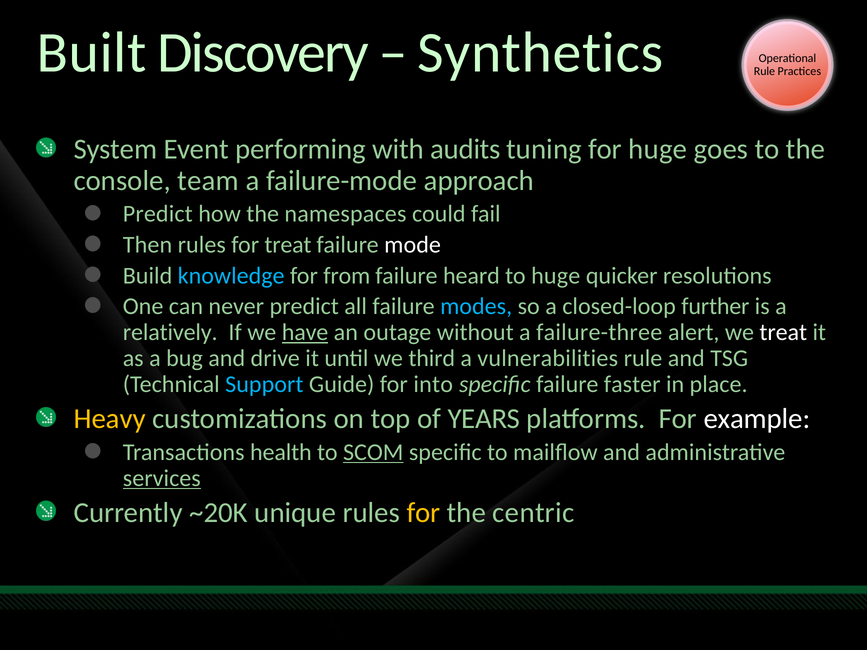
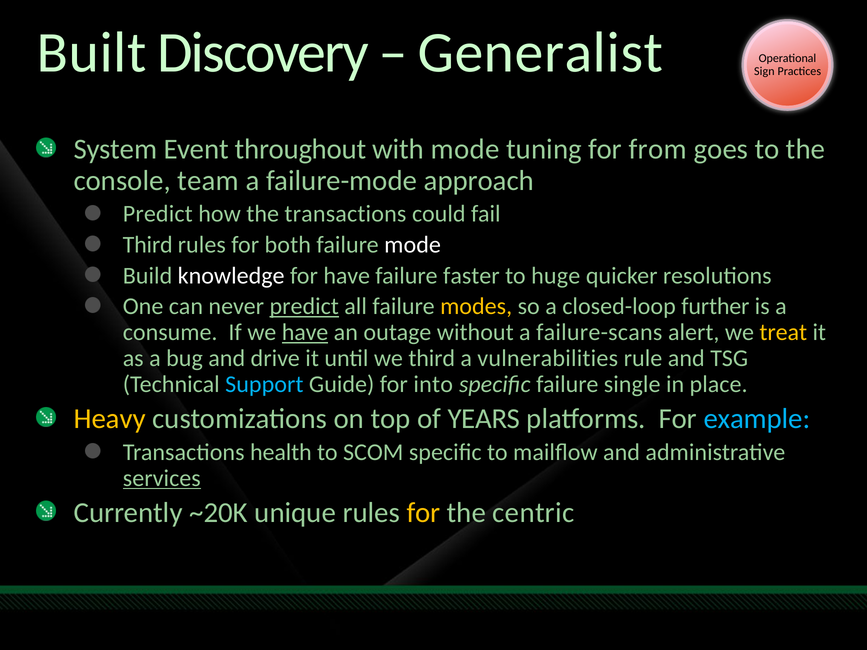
Synthetics: Synthetics -> Generalist
Rule at (764, 71): Rule -> Sign
performing: performing -> throughout
with audits: audits -> mode
for huge: huge -> from
the namespaces: namespaces -> transactions
Then at (148, 245): Then -> Third
for treat: treat -> both
knowledge colour: light blue -> white
for from: from -> have
heard: heard -> faster
predict at (304, 307) underline: none -> present
modes colour: light blue -> yellow
relatively: relatively -> consume
failure-three: failure-three -> failure-scans
treat at (783, 333) colour: white -> yellow
faster: faster -> single
example colour: white -> light blue
SCOM underline: present -> none
